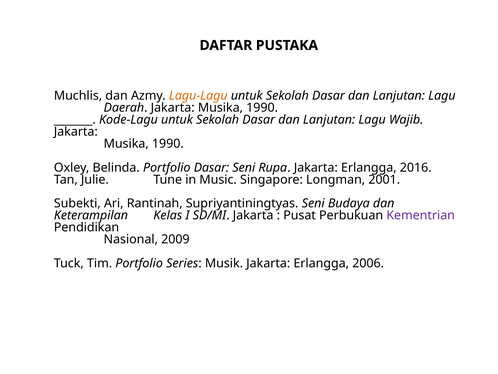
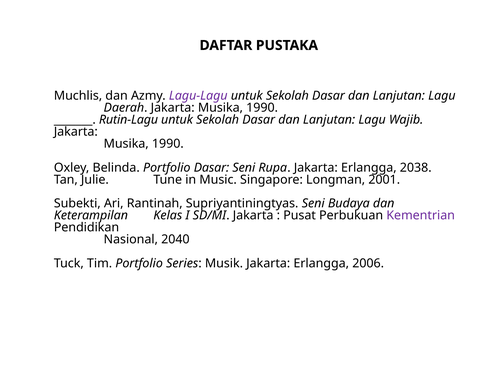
Lagu-Lagu colour: orange -> purple
Kode-Lagu: Kode-Lagu -> Rutin-Lagu
2016: 2016 -> 2038
2009: 2009 -> 2040
